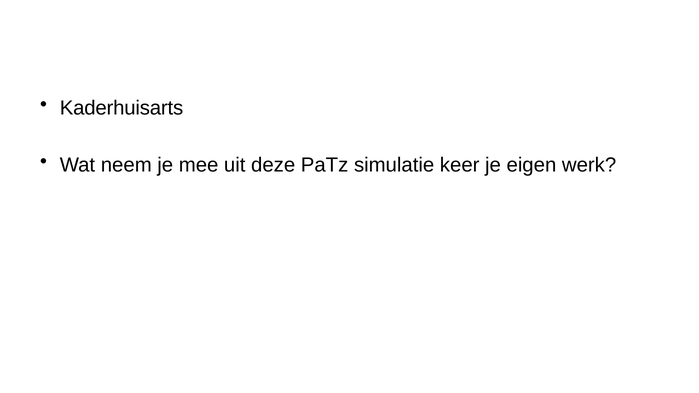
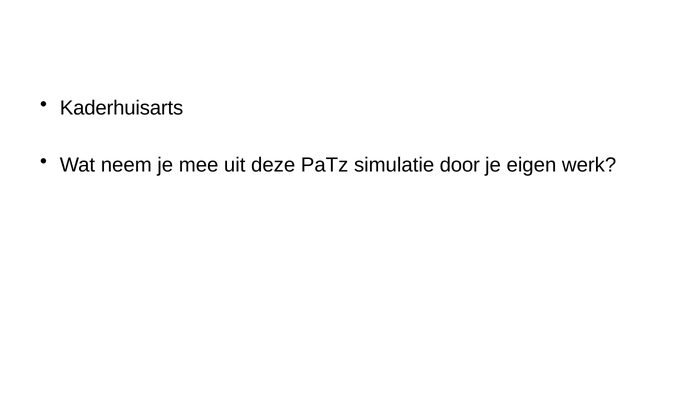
keer: keer -> door
